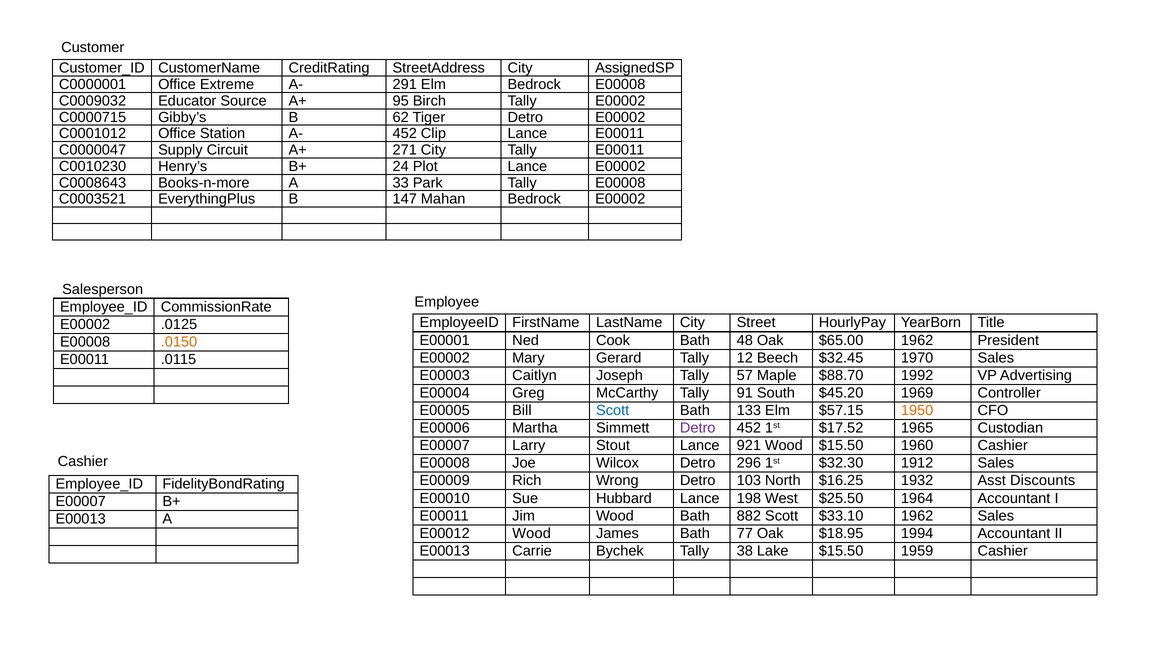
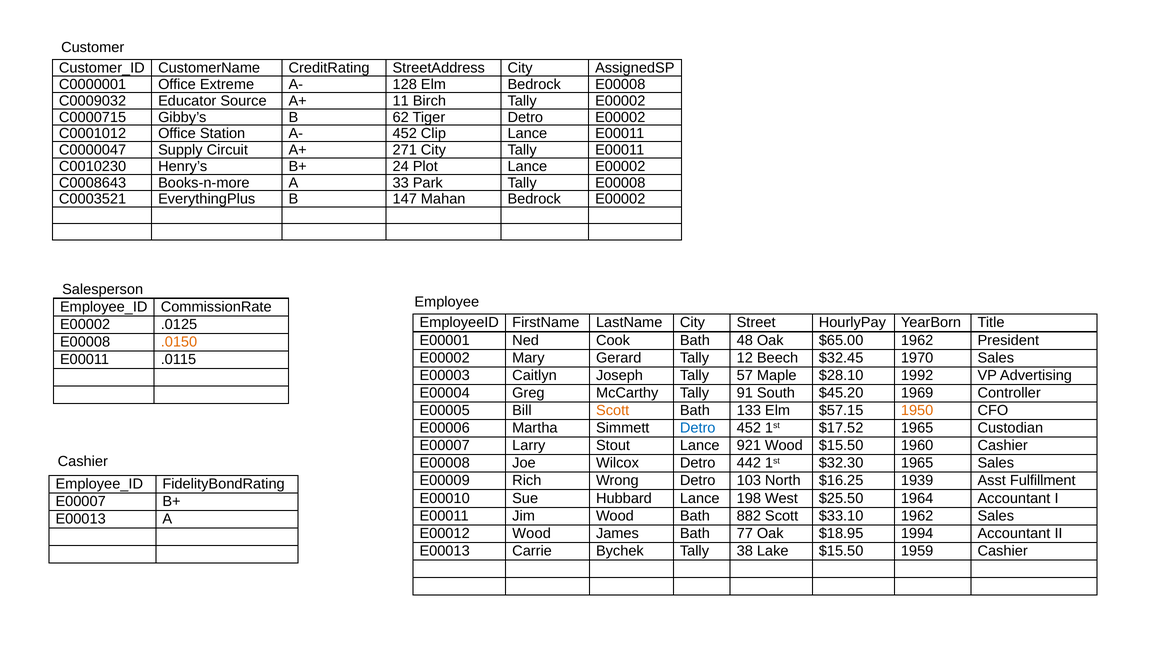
291: 291 -> 128
95: 95 -> 11
$88.70: $88.70 -> $28.10
Scott at (613, 410) colour: blue -> orange
Detro at (698, 428) colour: purple -> blue
296: 296 -> 442
$32.30 1912: 1912 -> 1965
1932: 1932 -> 1939
Discounts: Discounts -> Fulfillment
